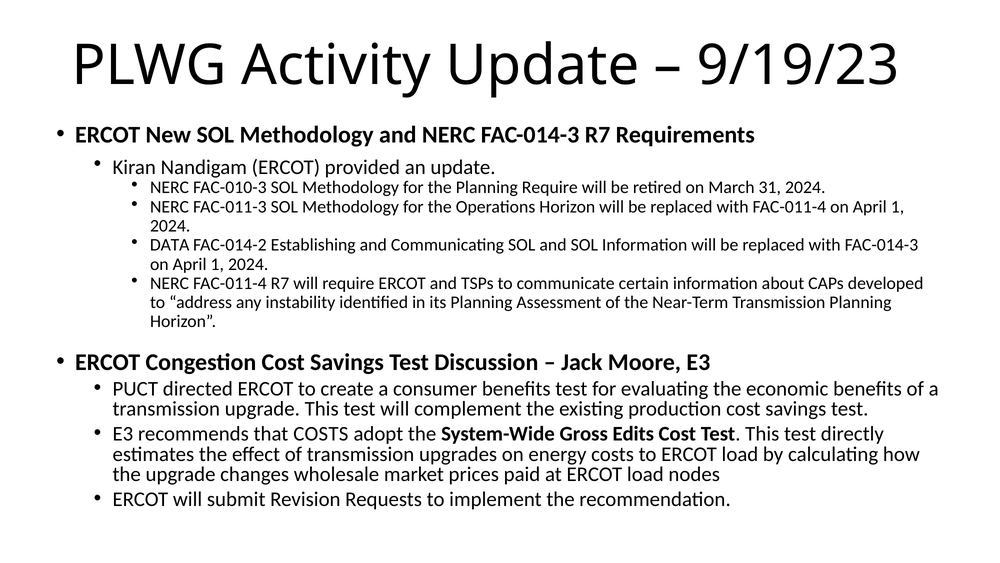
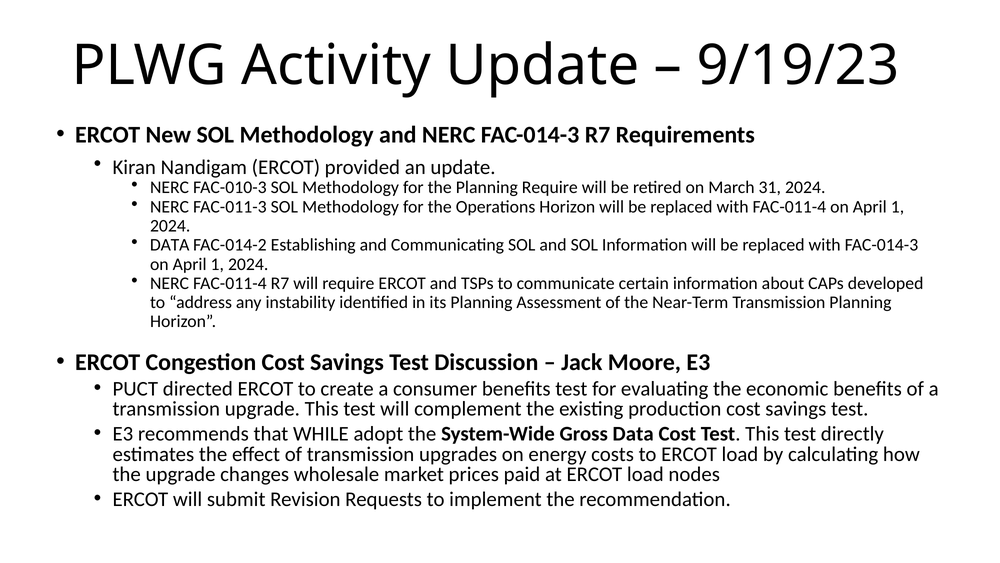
that COSTS: COSTS -> WHILE
Gross Edits: Edits -> Data
